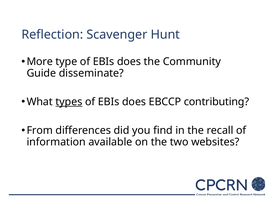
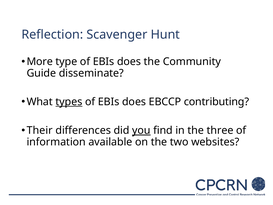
From: From -> Their
you underline: none -> present
recall: recall -> three
